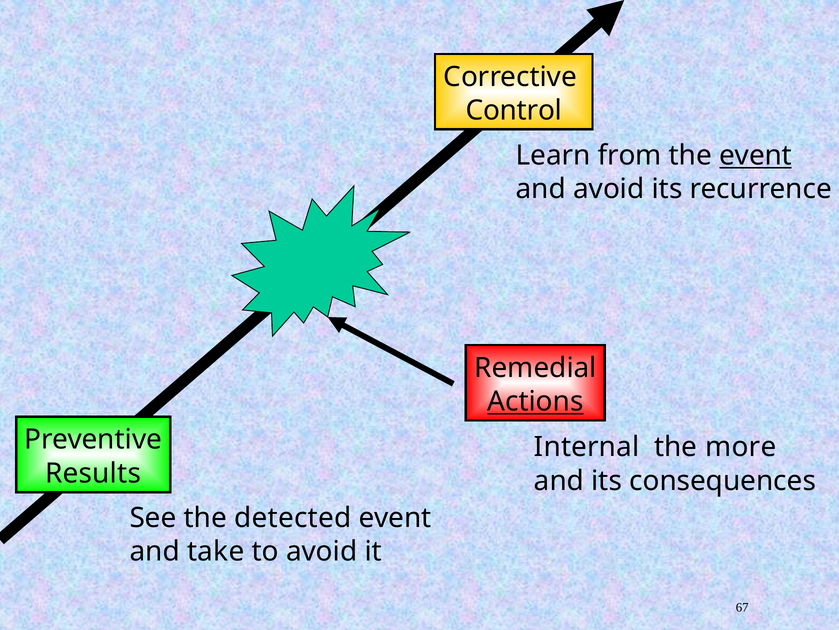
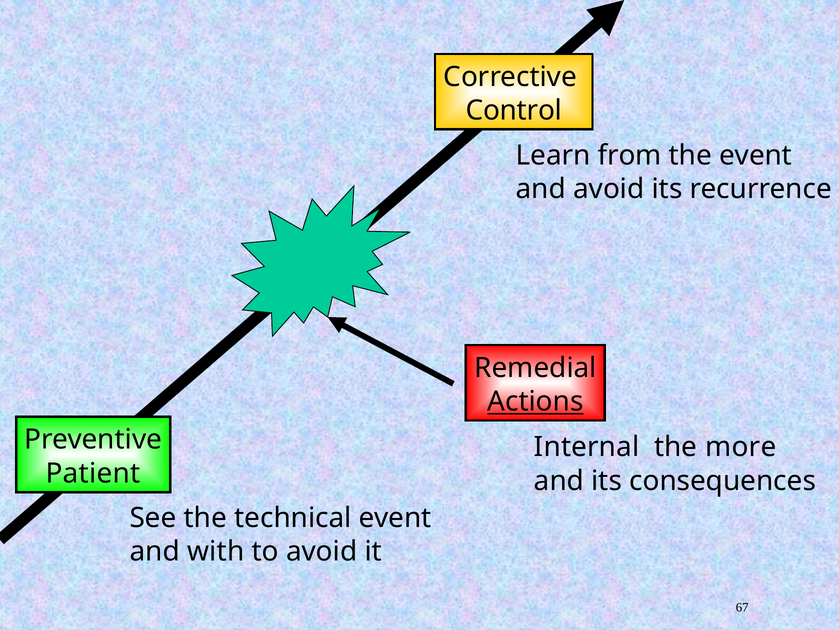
event at (756, 155) underline: present -> none
Results: Results -> Patient
detected: detected -> technical
take: take -> with
